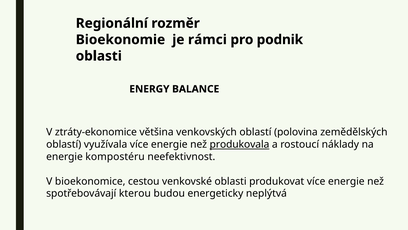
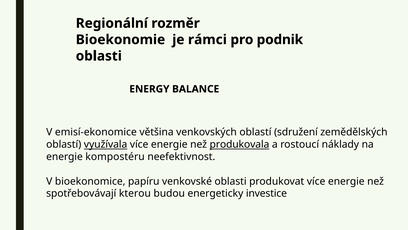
ztráty-ekonomice: ztráty-ekonomice -> emisí-ekonomice
polovina: polovina -> sdružení
využívala underline: none -> present
cestou: cestou -> papíru
neplýtvá: neplýtvá -> investice
